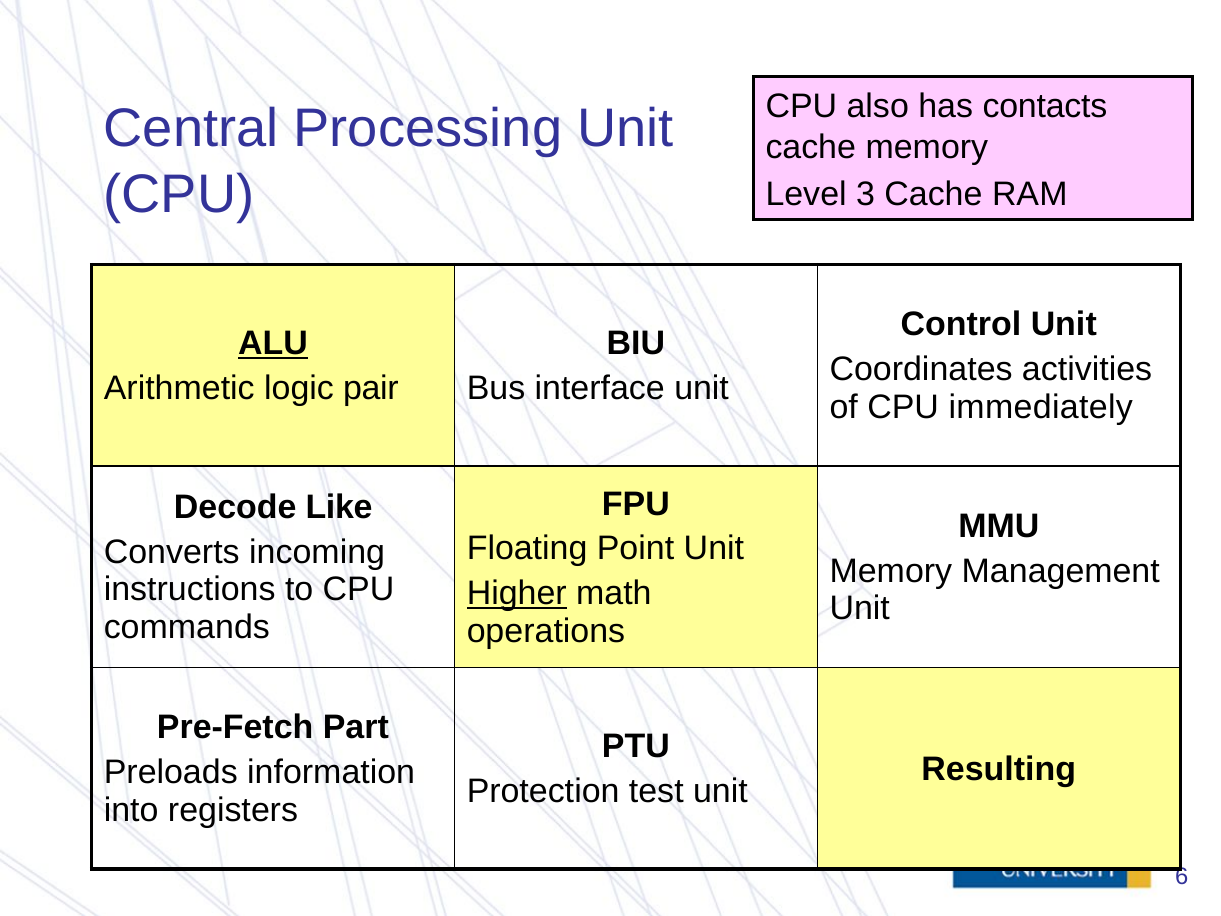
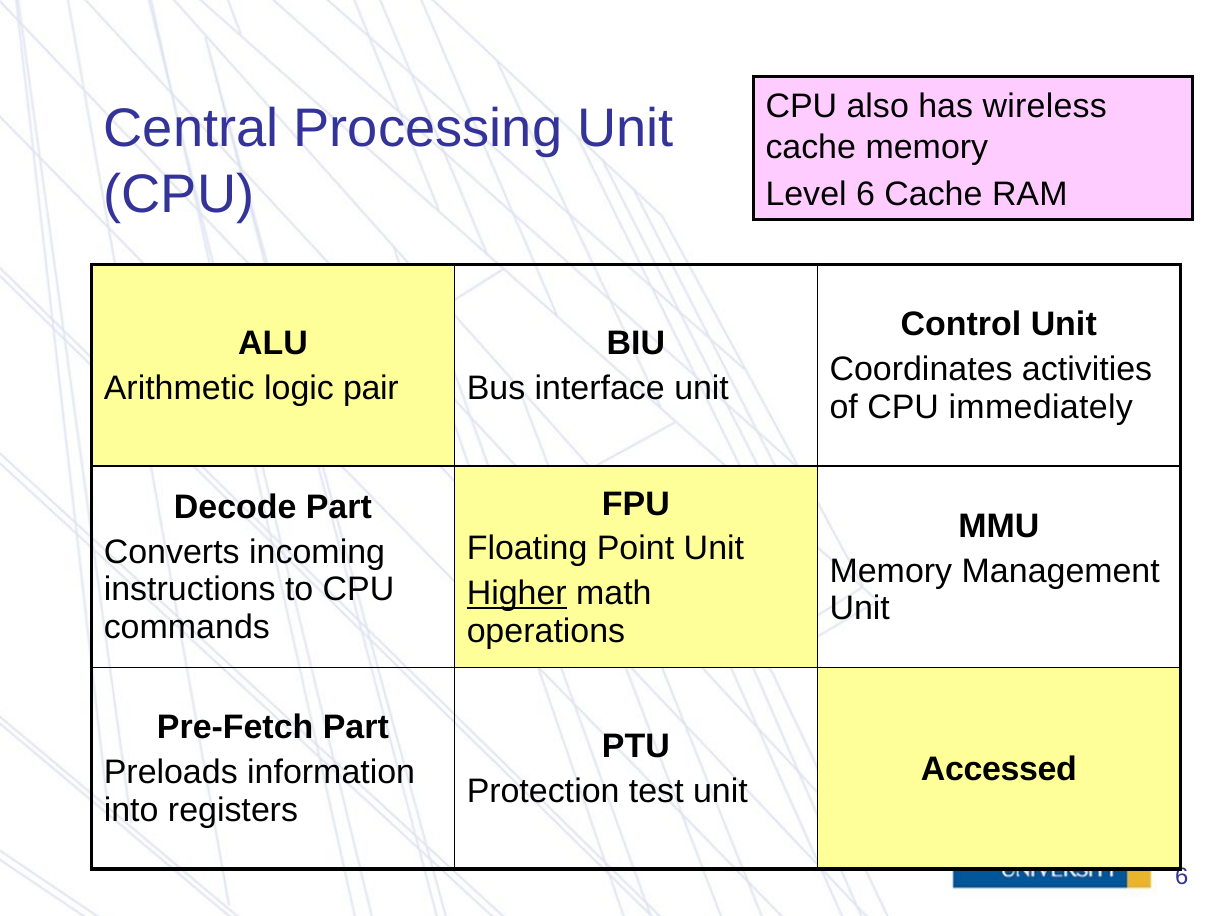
contacts: contacts -> wireless
Level 3: 3 -> 6
ALU underline: present -> none
Decode Like: Like -> Part
Resulting: Resulting -> Accessed
